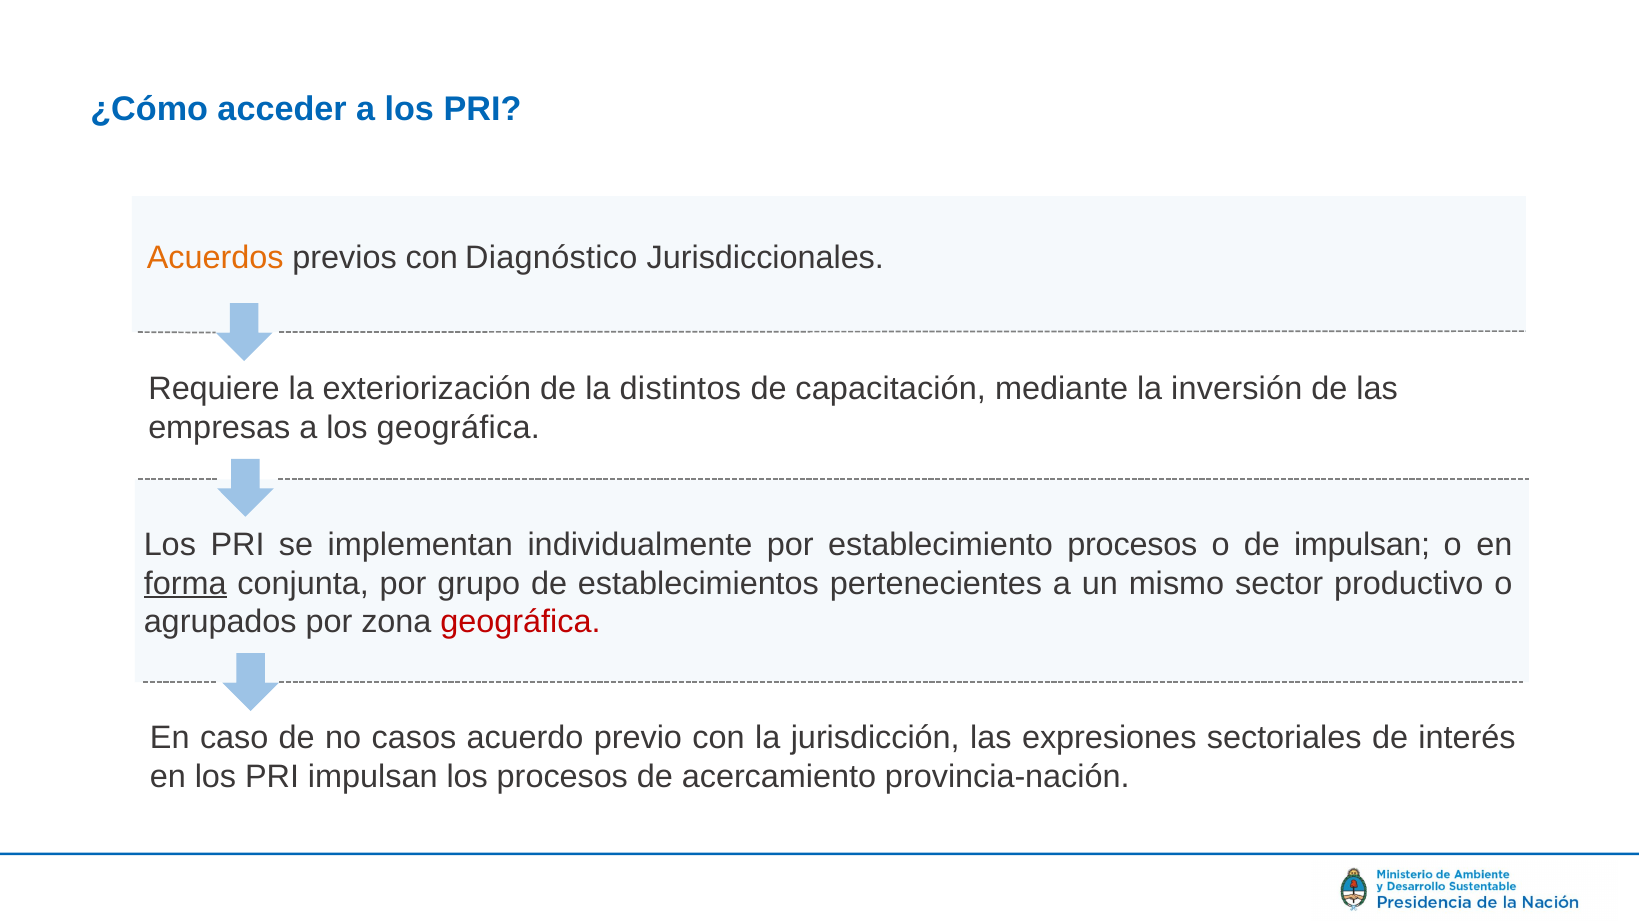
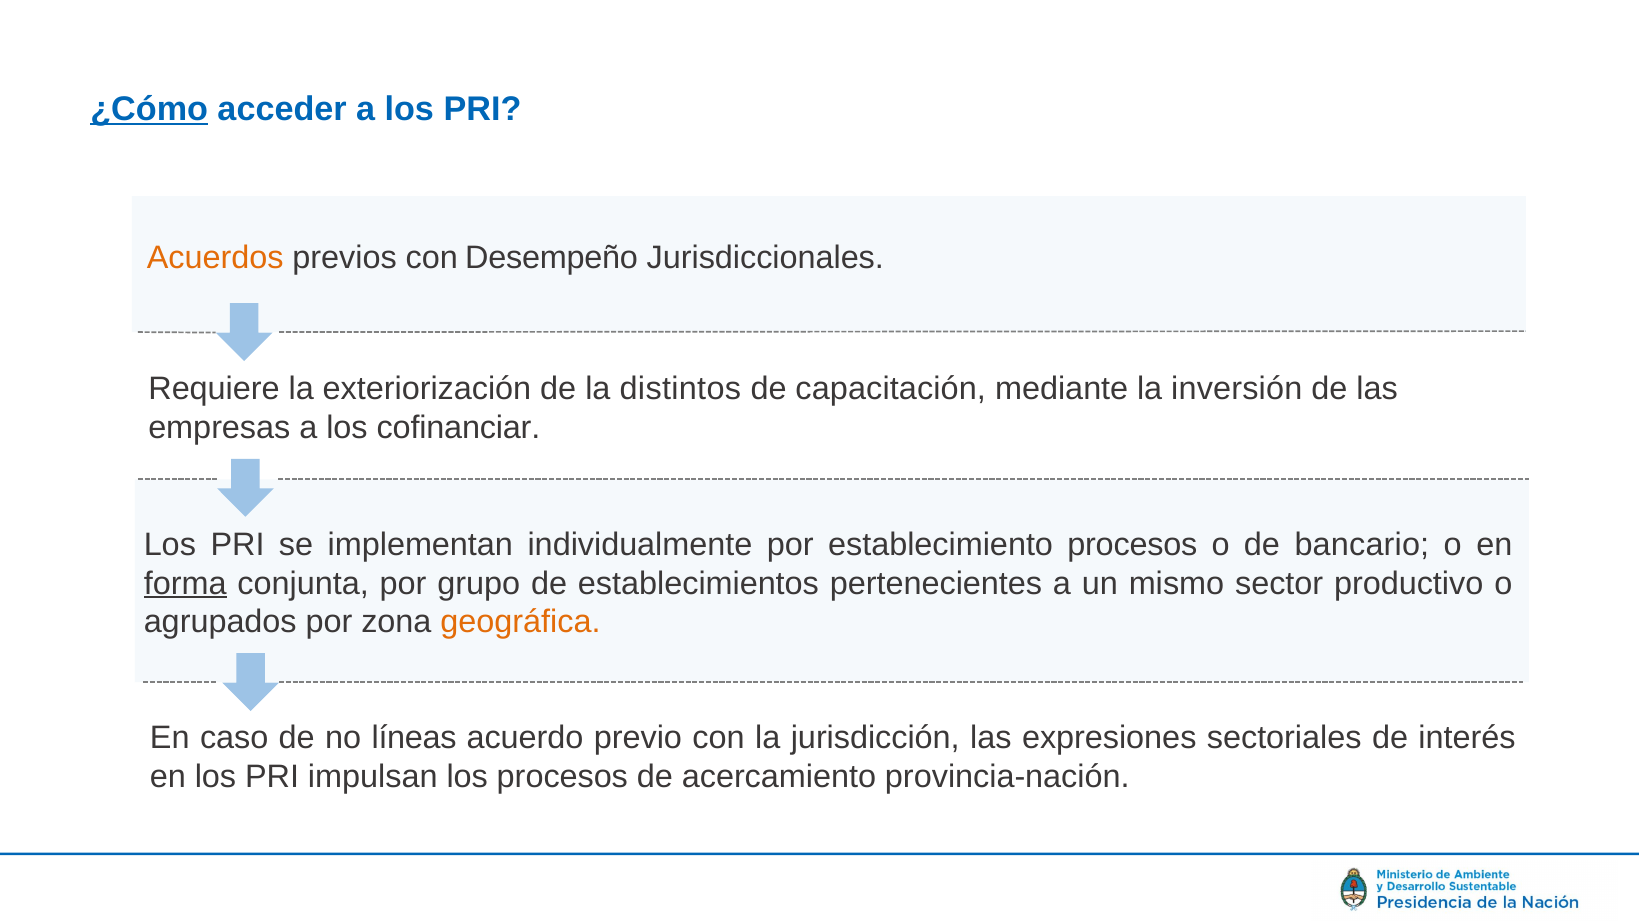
¿Cómo underline: none -> present
Diagnóstico: Diagnóstico -> Desempeño
los geográfica: geográfica -> cofinanciar
de impulsan: impulsan -> bancario
geográfica at (521, 622) colour: red -> orange
casos: casos -> líneas
